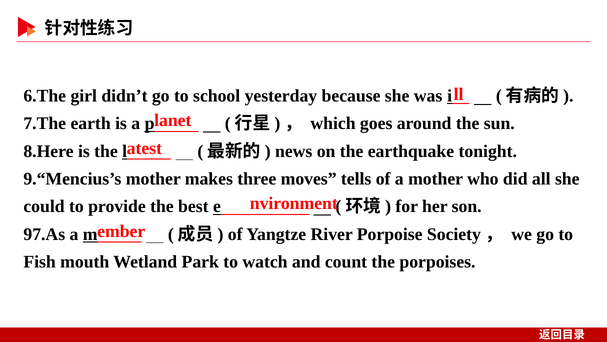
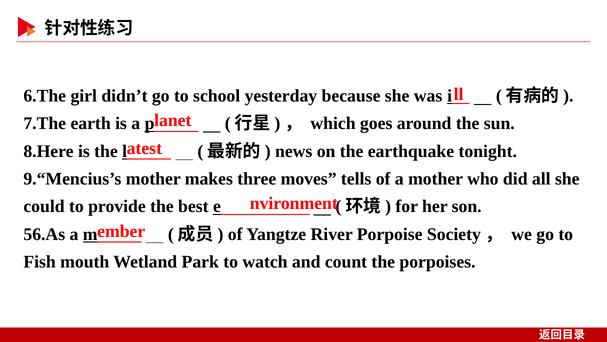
97.As: 97.As -> 56.As
